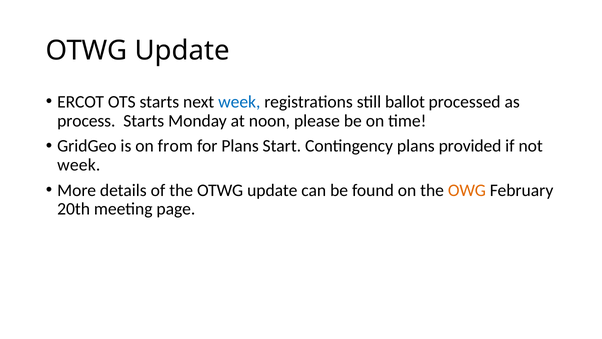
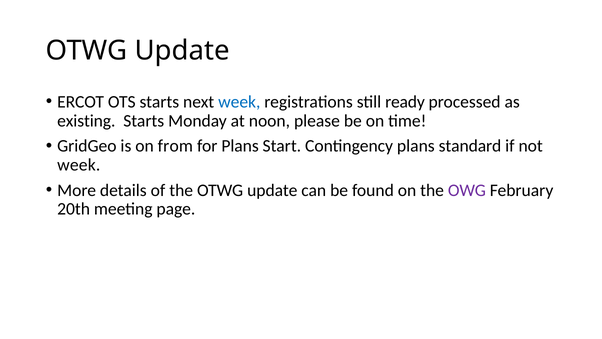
ballot: ballot -> ready
process: process -> existing
provided: provided -> standard
OWG colour: orange -> purple
